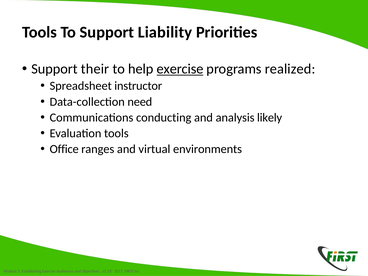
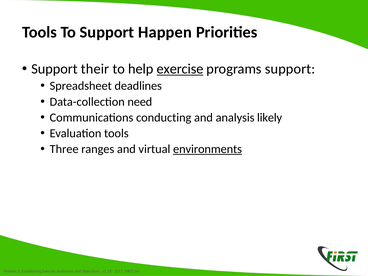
Liability: Liability -> Happen
programs realized: realized -> support
instructor: instructor -> deadlines
Office: Office -> Three
environments underline: none -> present
